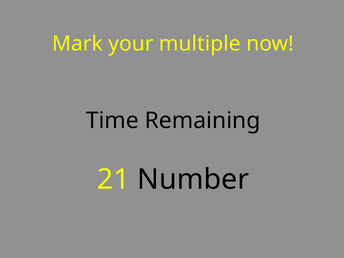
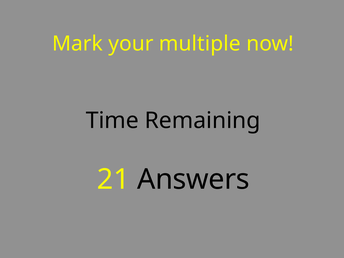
Number: Number -> Answers
